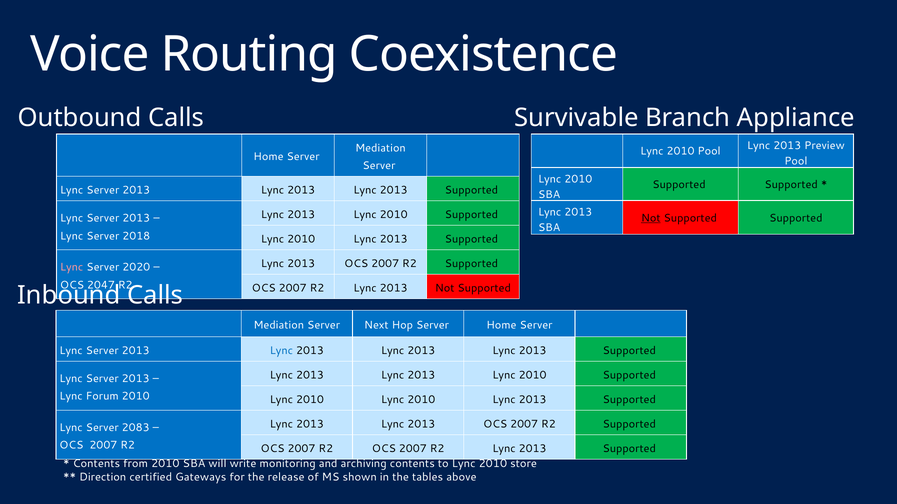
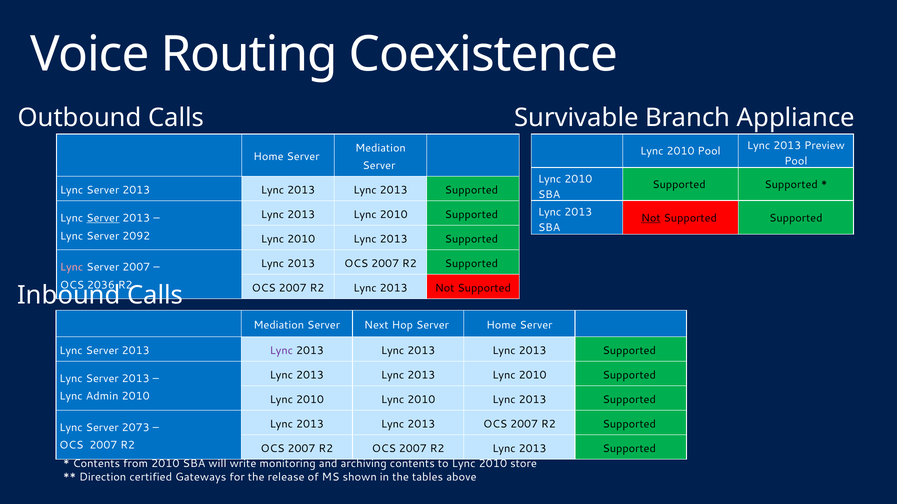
Server at (103, 218) underline: none -> present
2018: 2018 -> 2092
Server 2020: 2020 -> 2007
2047: 2047 -> 2036
Lync at (281, 351) colour: blue -> purple
Forum: Forum -> Admin
2083: 2083 -> 2073
